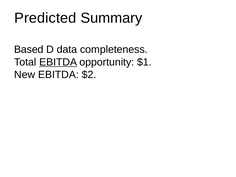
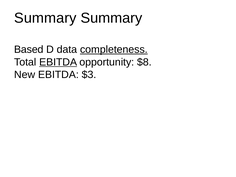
Predicted at (45, 18): Predicted -> Summary
completeness underline: none -> present
$1: $1 -> $8
$2: $2 -> $3
